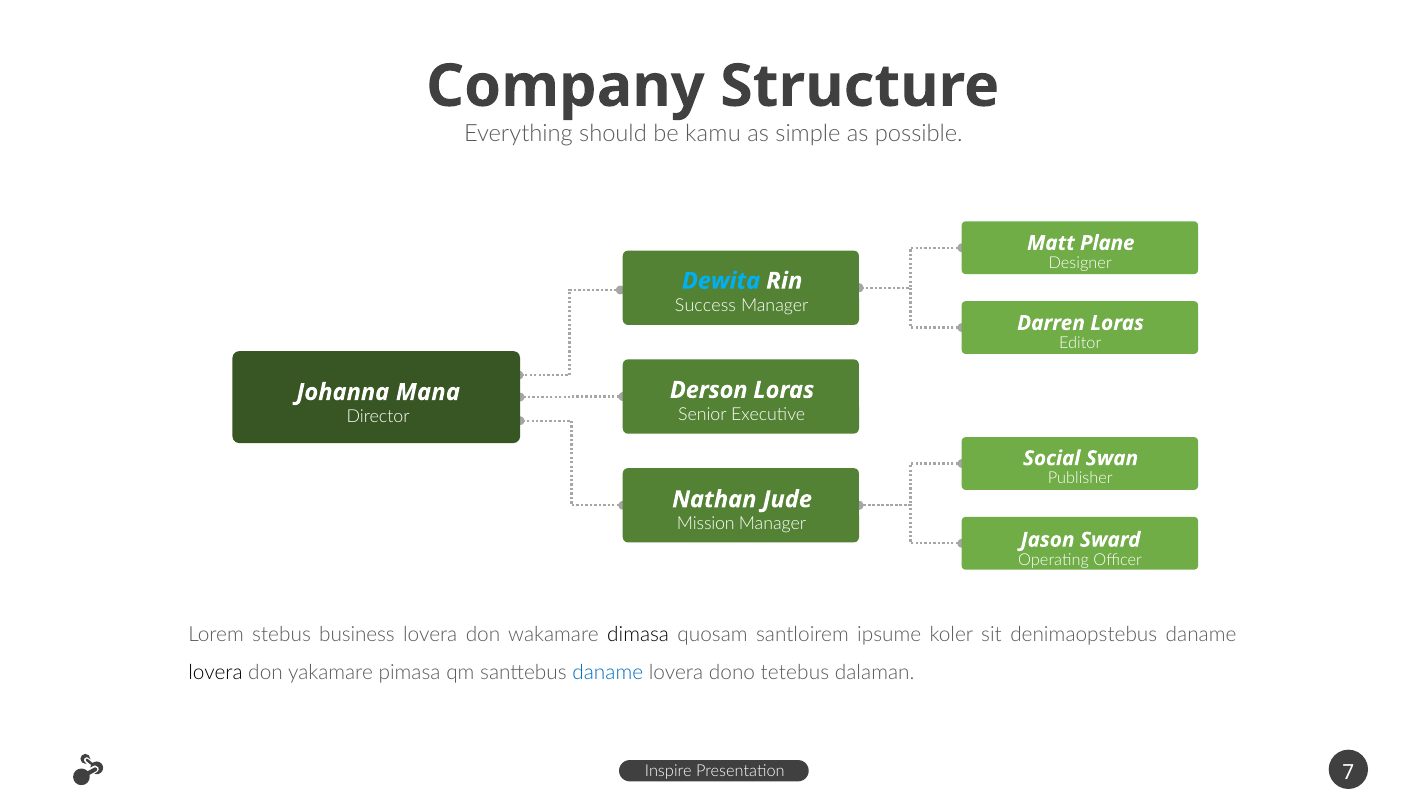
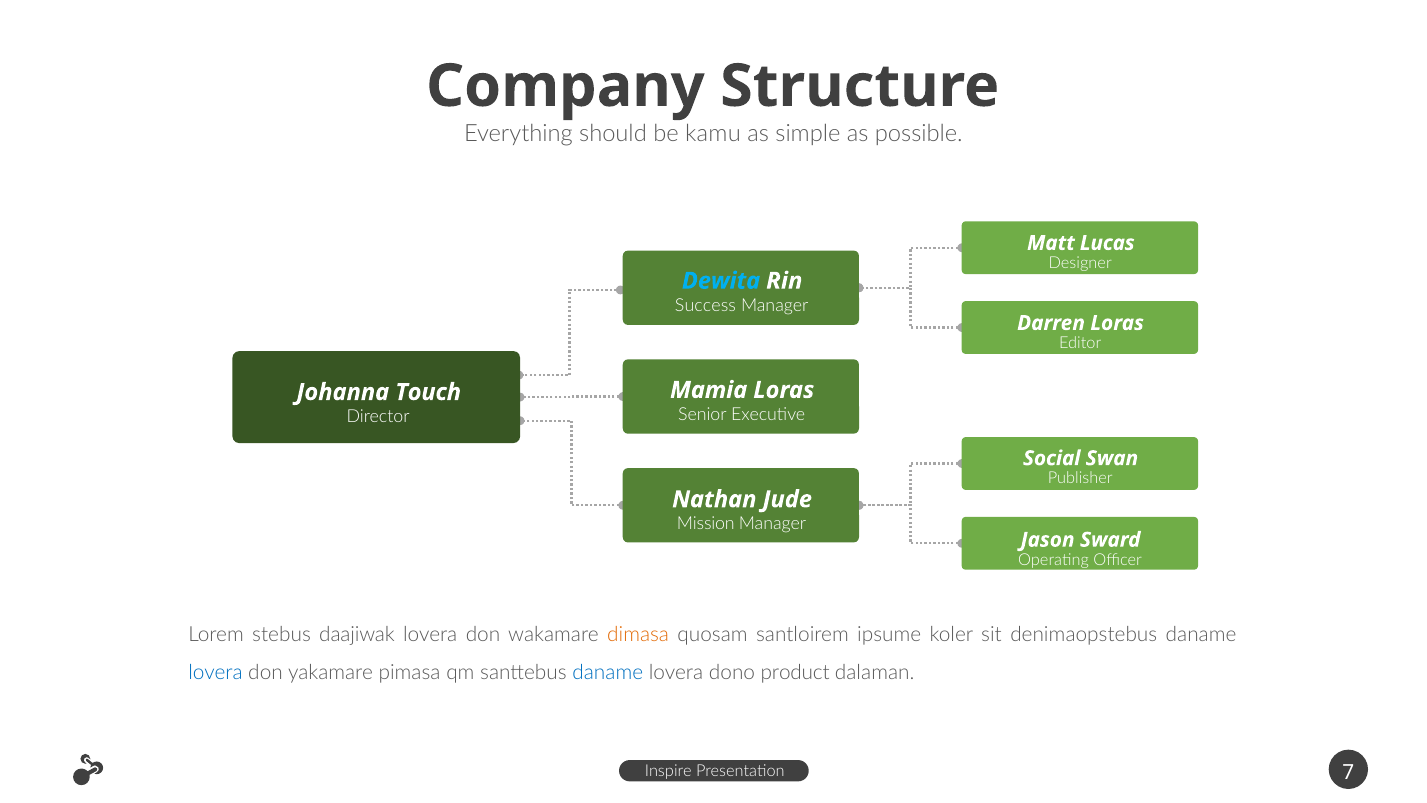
Plane: Plane -> Lucas
Derson: Derson -> Mamia
Mana: Mana -> Touch
business: business -> daajiwak
dimasa colour: black -> orange
lovera at (216, 672) colour: black -> blue
tetebus: tetebus -> product
